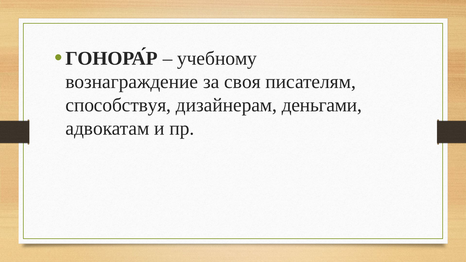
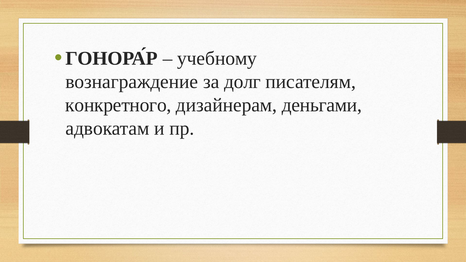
своя: своя -> долг
способствуя: способствуя -> конкретного
